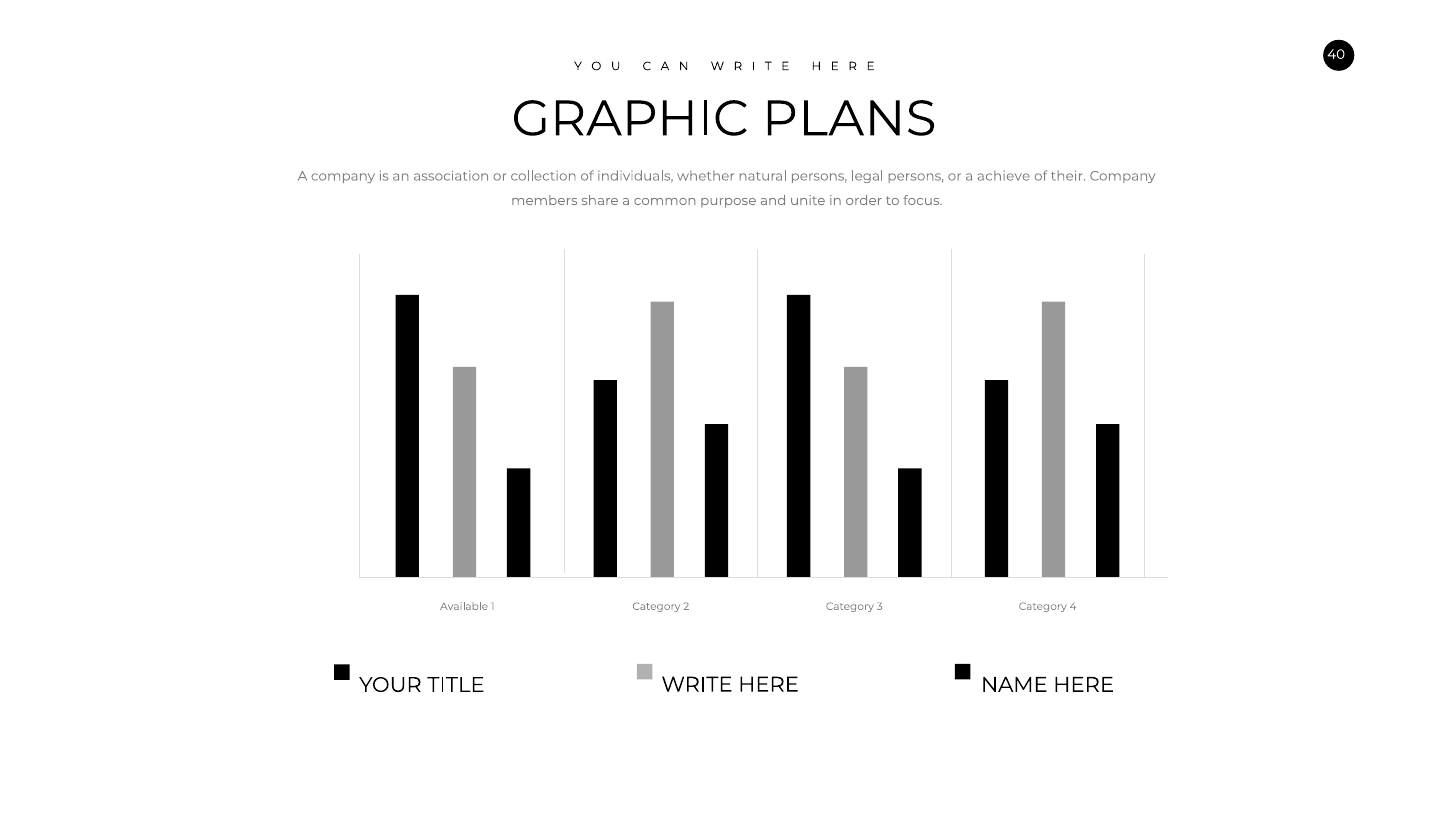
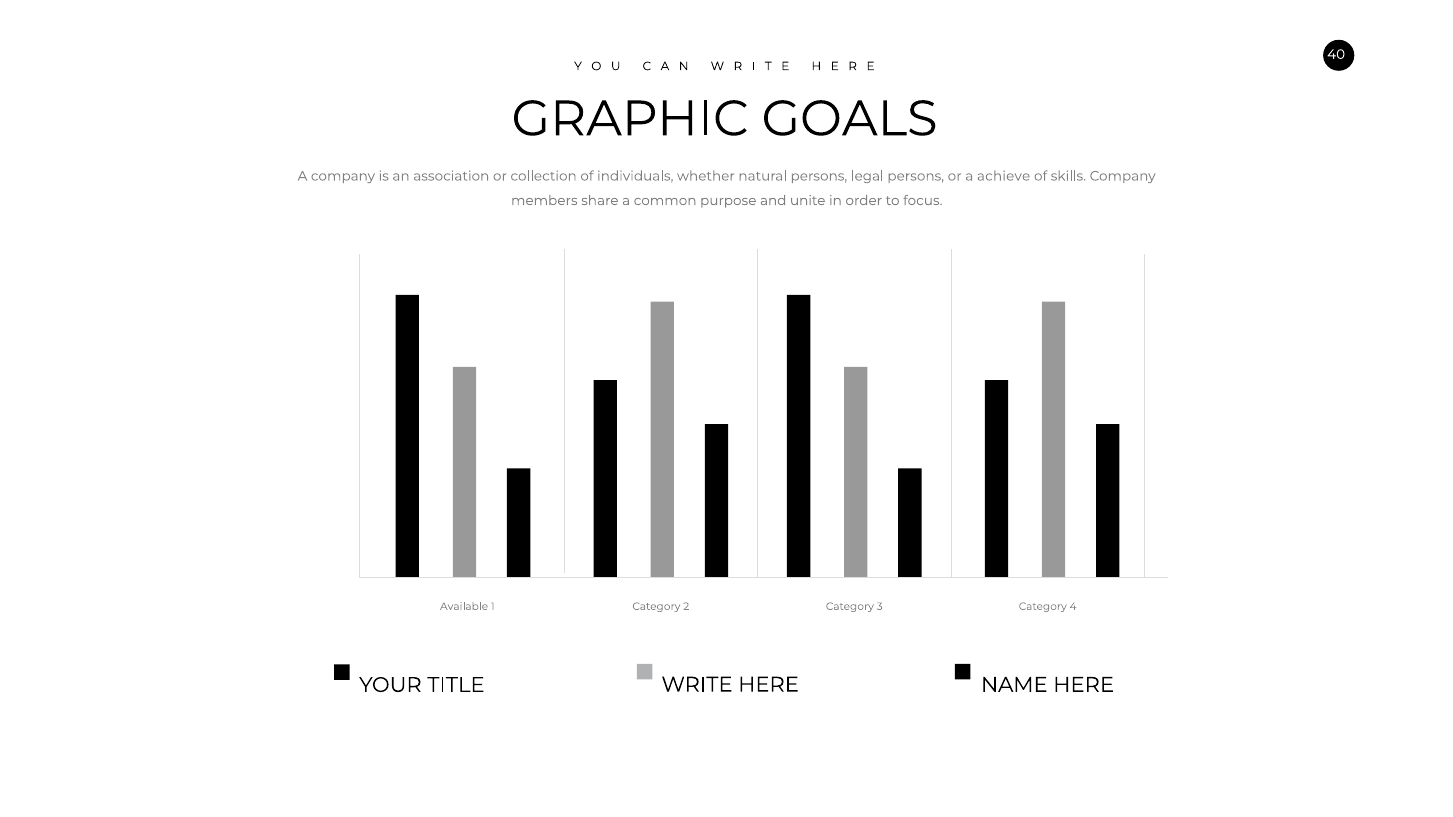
PLANS: PLANS -> GOALS
their: their -> skills
